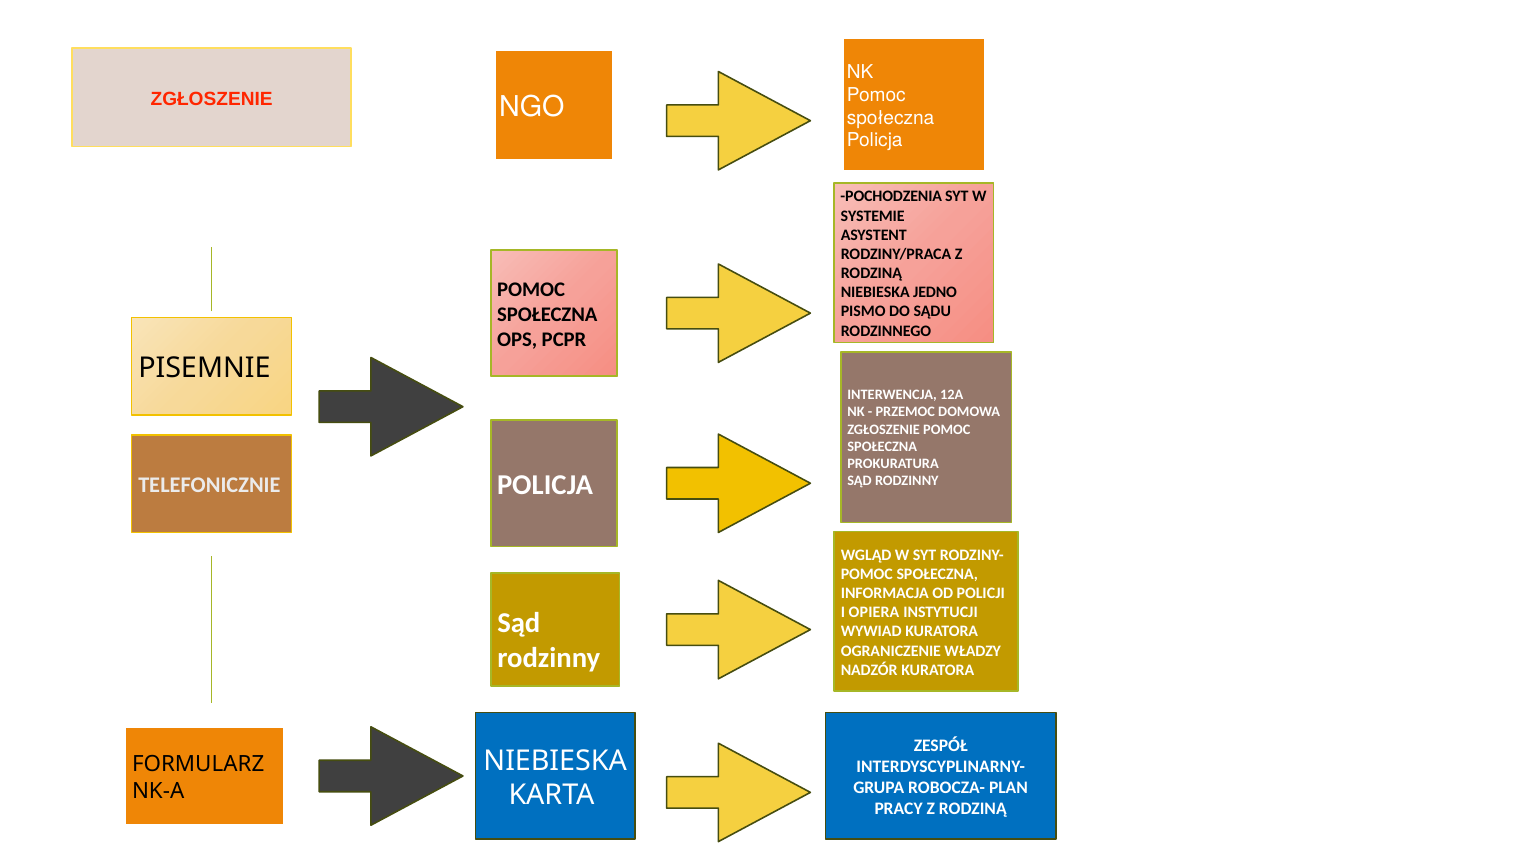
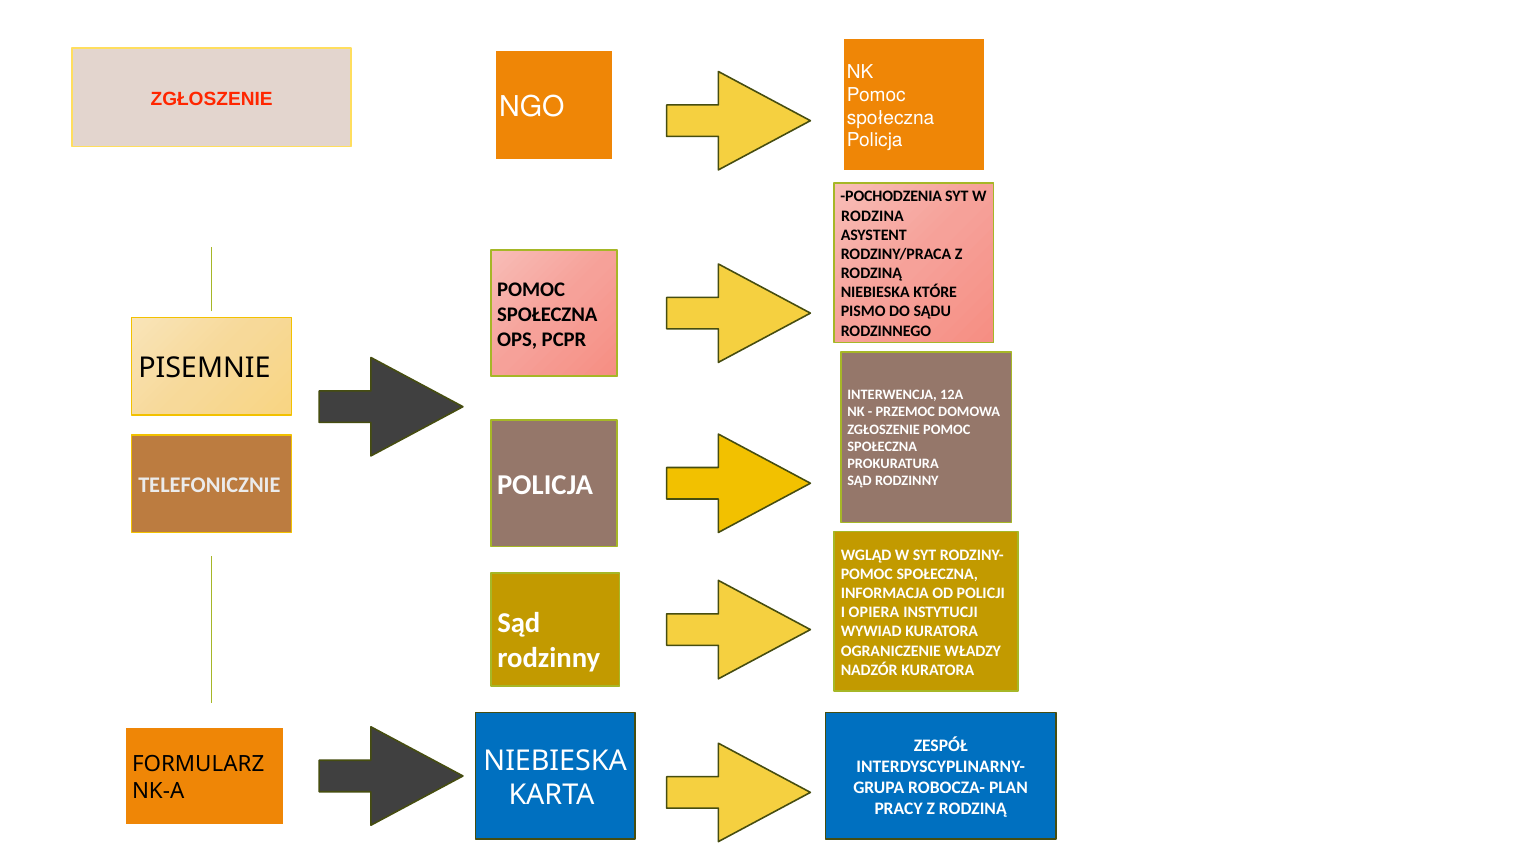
SYSTEMIE: SYSTEMIE -> RODZINA
JEDNO: JEDNO -> KTÓRE
